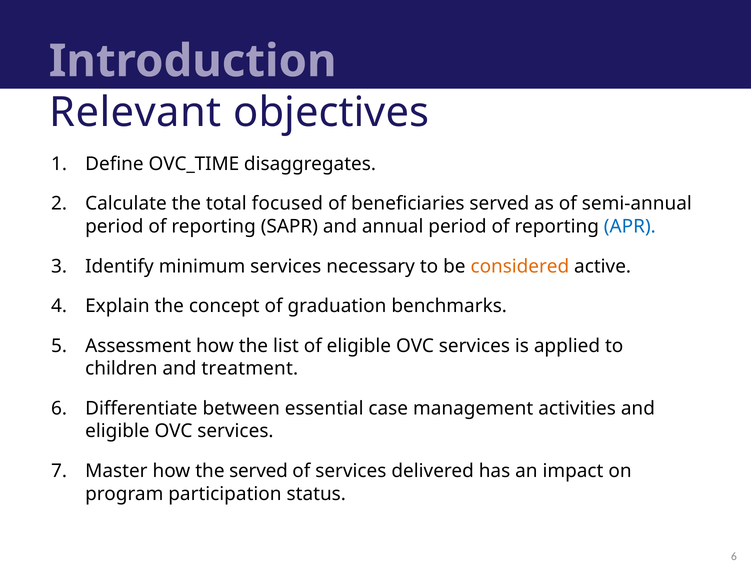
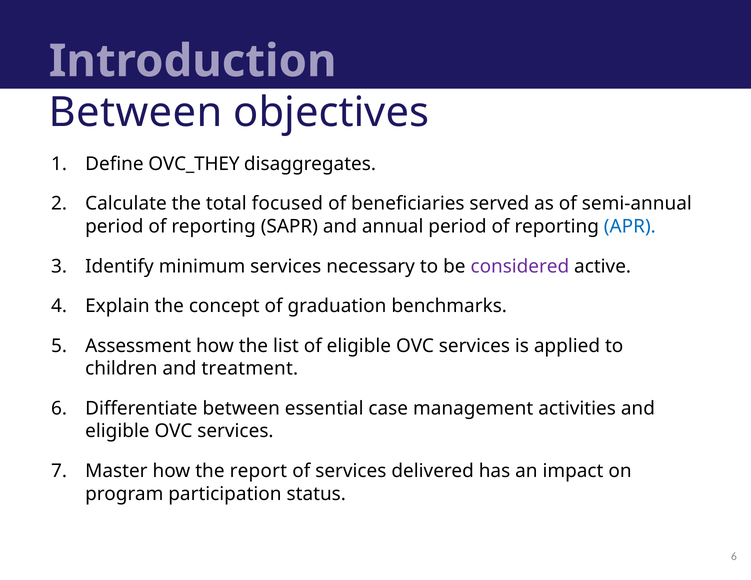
Relevant at (135, 113): Relevant -> Between
OVC_TIME: OVC_TIME -> OVC_THEY
considered colour: orange -> purple
the served: served -> report
